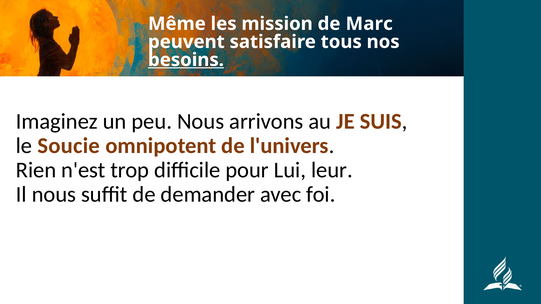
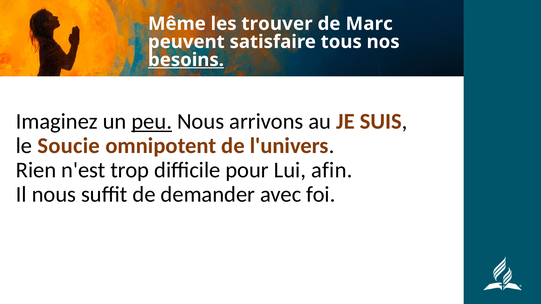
mission: mission -> trouver
peu underline: none -> present
leur: leur -> afin
